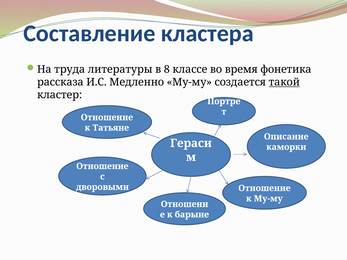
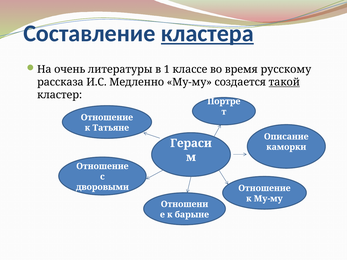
кластера underline: none -> present
труда: труда -> очень
8: 8 -> 1
фонетика: фонетика -> русскому
